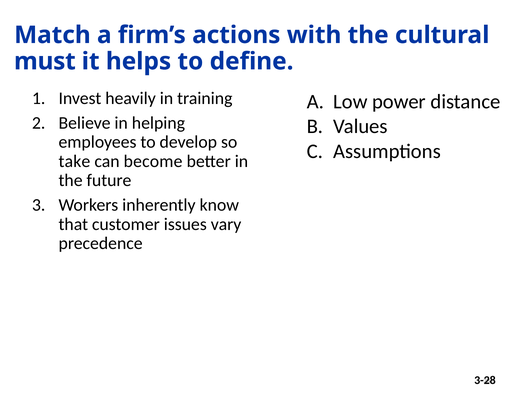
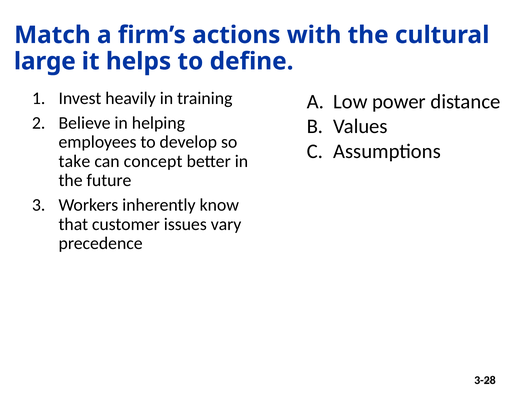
must: must -> large
become: become -> concept
